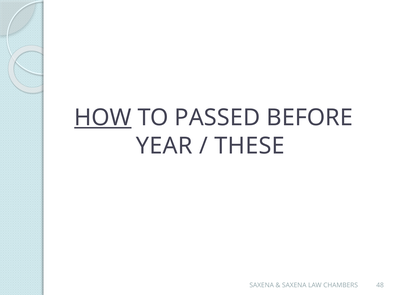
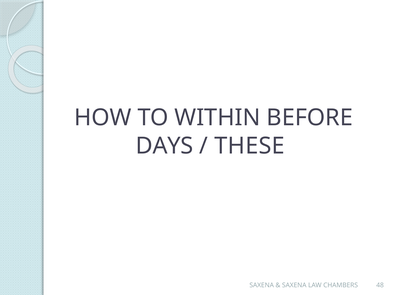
HOW underline: present -> none
PASSED: PASSED -> WITHIN
YEAR: YEAR -> DAYS
